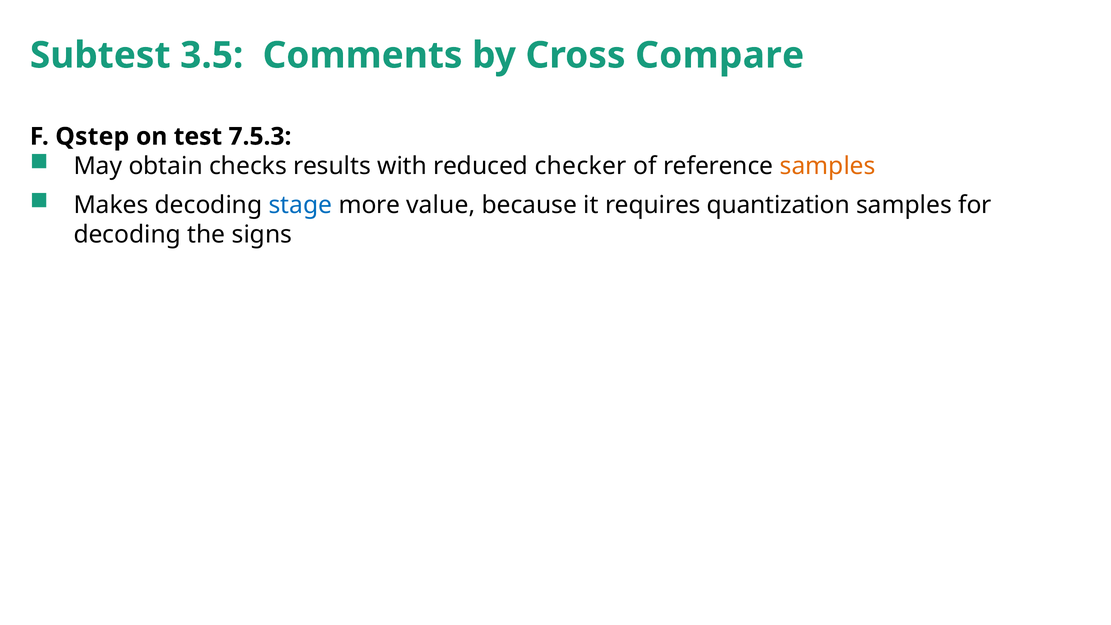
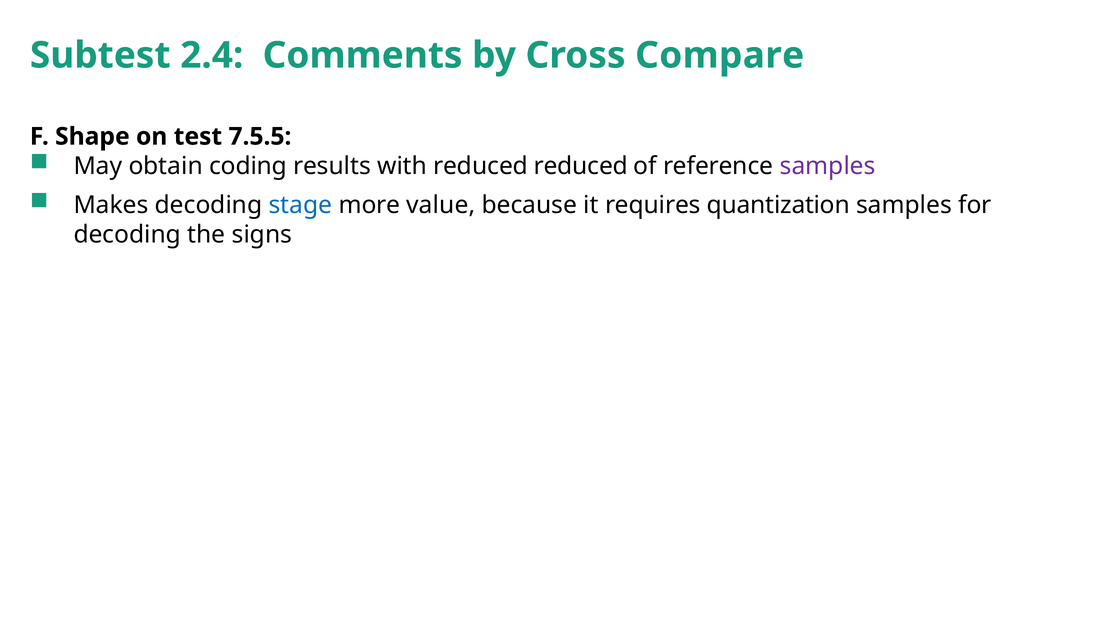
3.5: 3.5 -> 2.4
Qstep: Qstep -> Shape
7.5.3: 7.5.3 -> 7.5.5
checks: checks -> coding
reduced checker: checker -> reduced
samples at (828, 166) colour: orange -> purple
